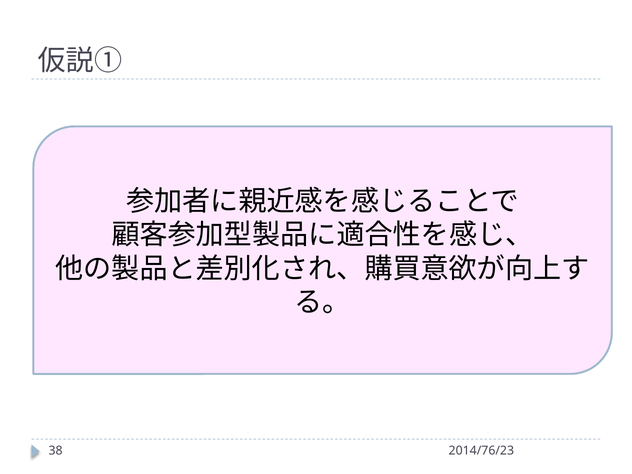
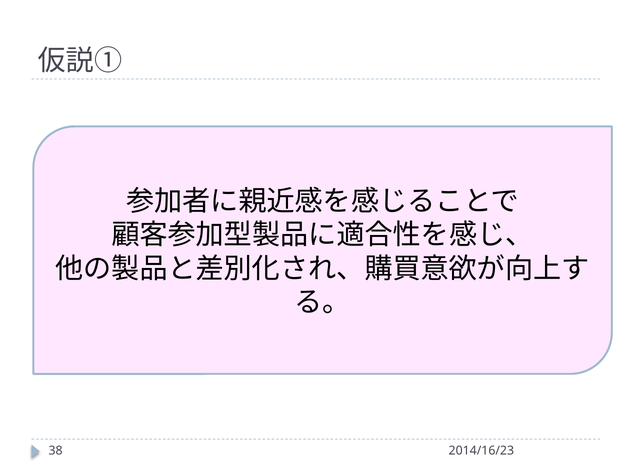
2014/76/23: 2014/76/23 -> 2014/16/23
